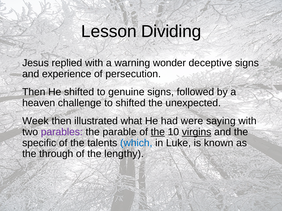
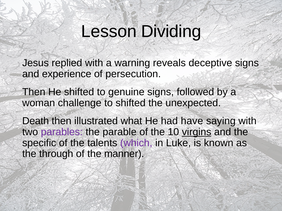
wonder: wonder -> reveals
heaven: heaven -> woman
Week: Week -> Death
were: were -> have
the at (158, 132) underline: present -> none
which colour: blue -> purple
lengthy: lengthy -> manner
